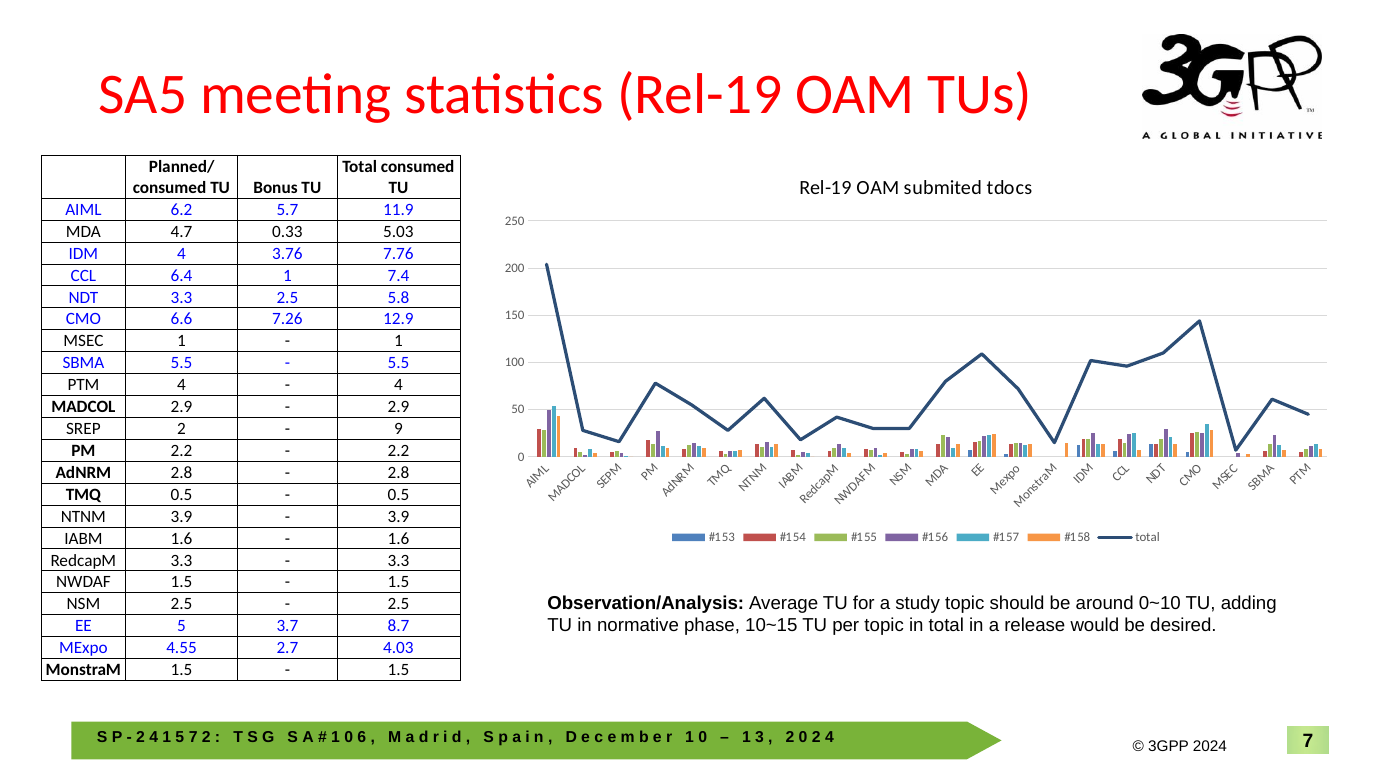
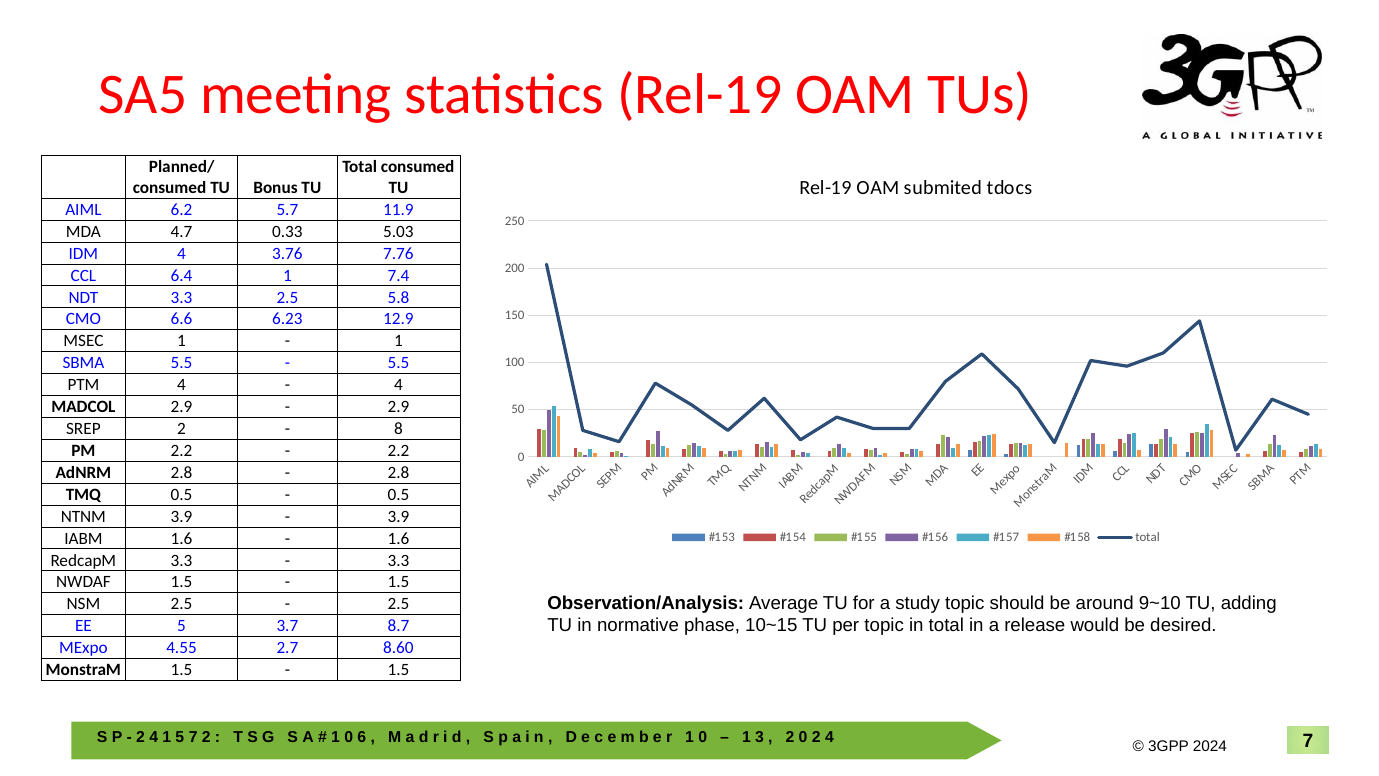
7.26: 7.26 -> 6.23
9: 9 -> 8
0~10: 0~10 -> 9~10
4.03: 4.03 -> 8.60
